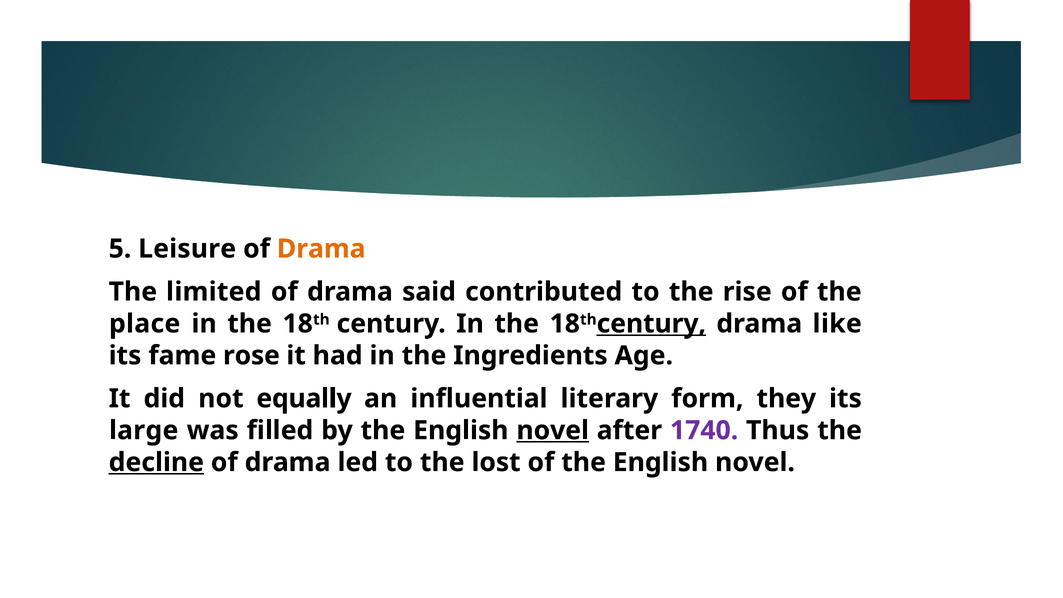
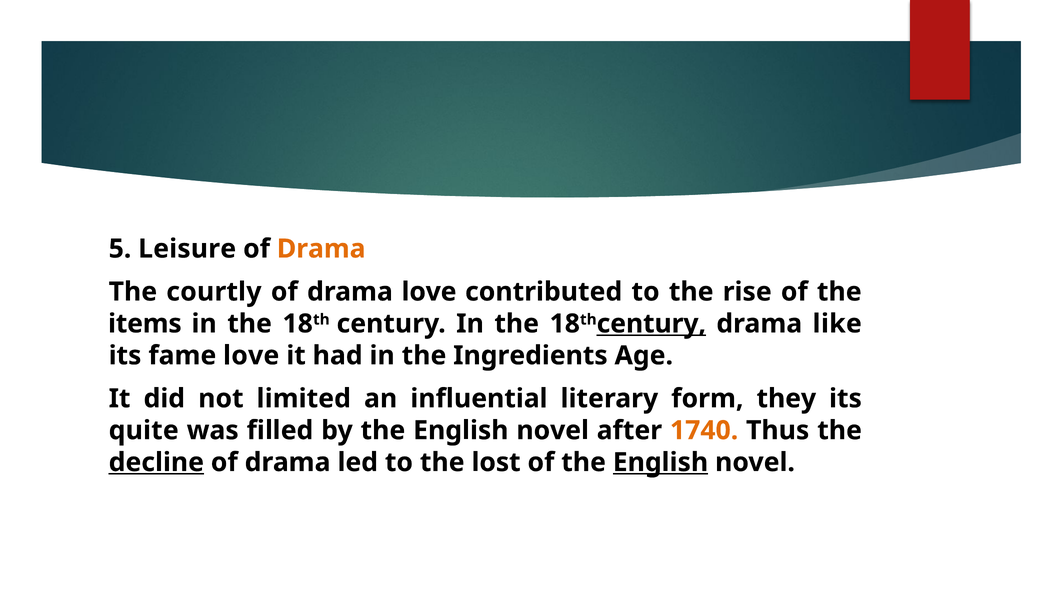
limited: limited -> courtly
drama said: said -> love
place: place -> items
fame rose: rose -> love
equally: equally -> limited
large: large -> quite
novel at (553, 430) underline: present -> none
1740 colour: purple -> orange
English at (660, 462) underline: none -> present
